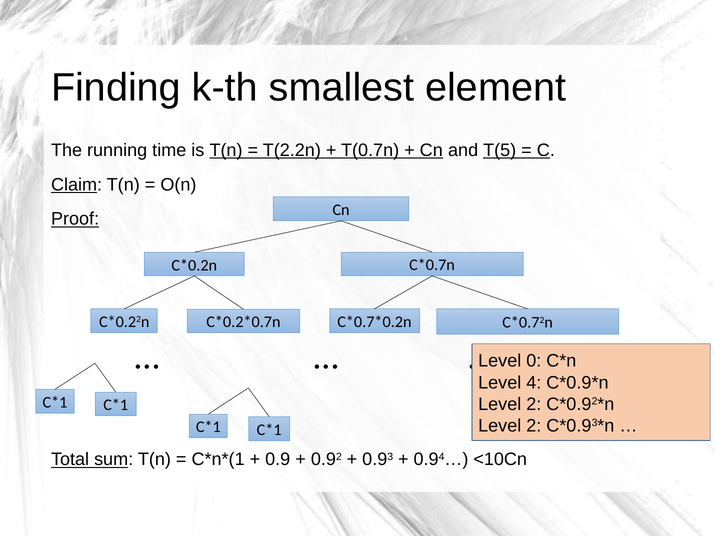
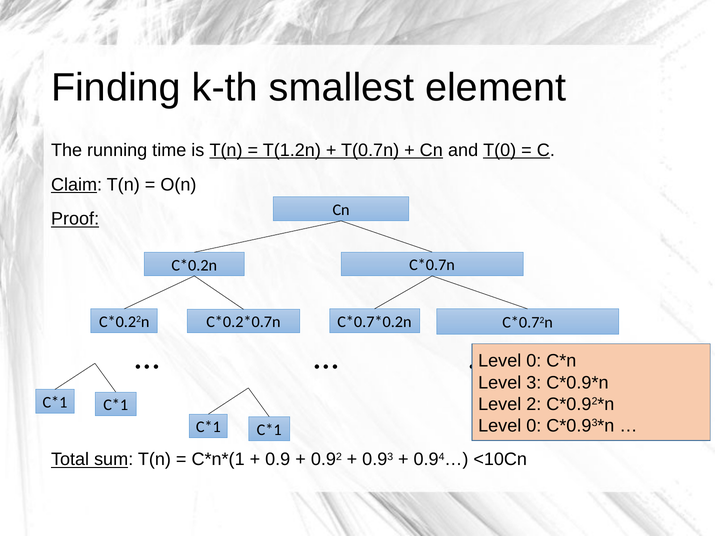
T(2.2n: T(2.2n -> T(1.2n
T(5: T(5 -> T(0
4: 4 -> 3
2 at (534, 426): 2 -> 0
